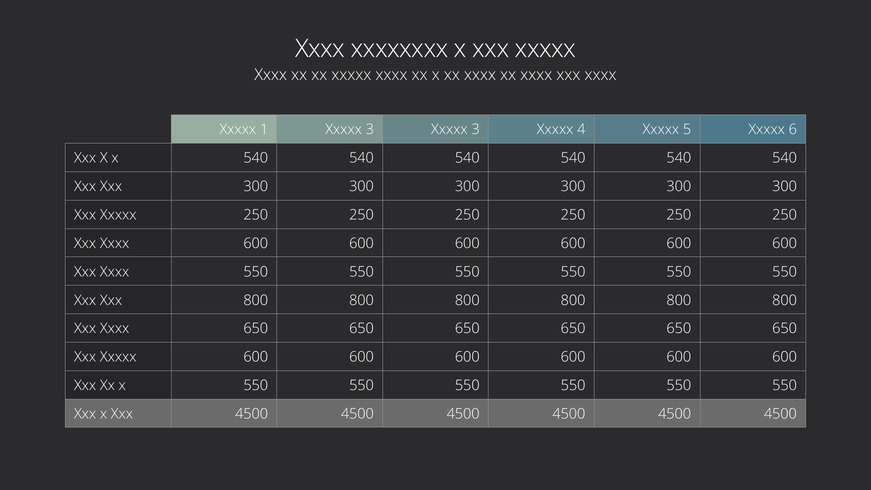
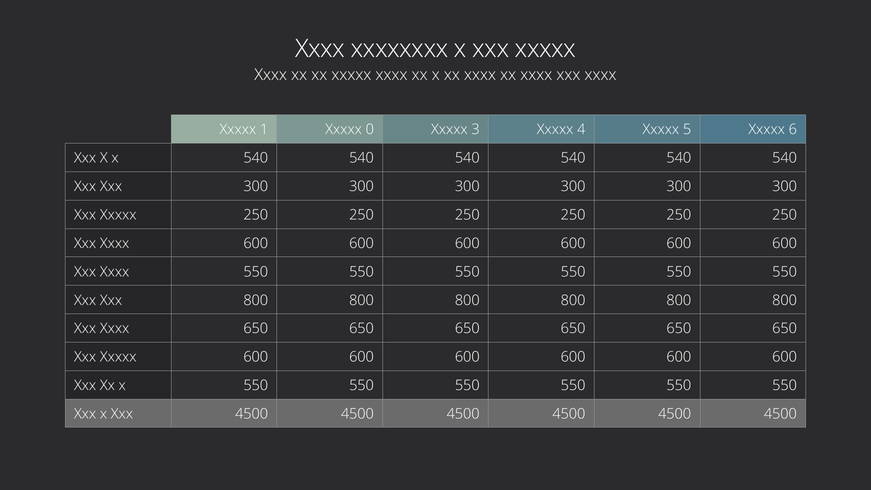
1 Xxxxx 3: 3 -> 0
